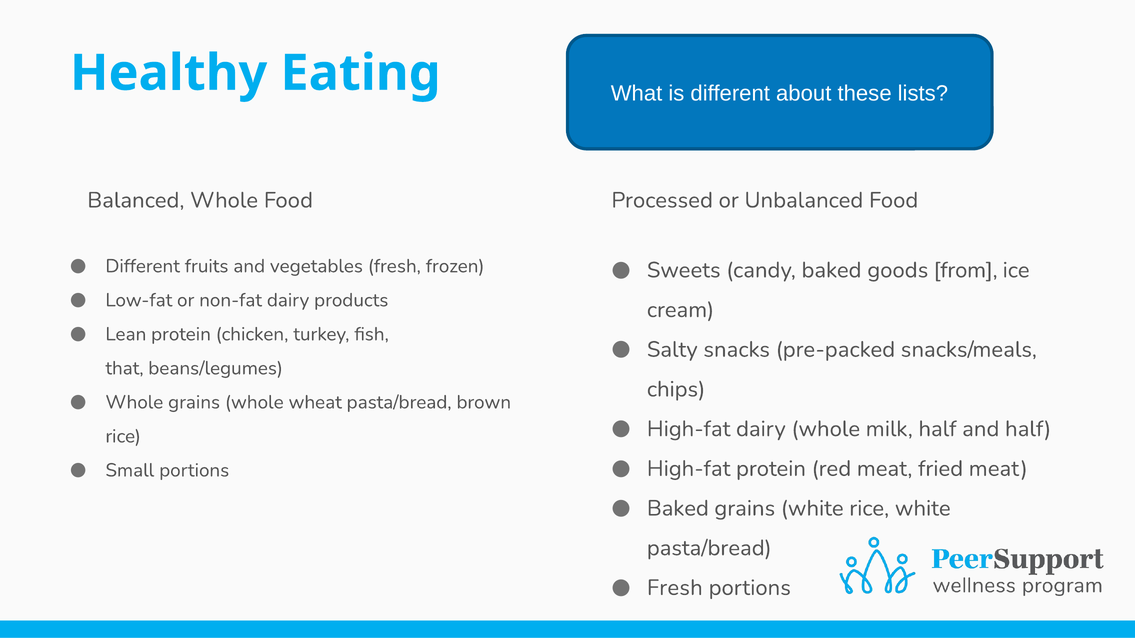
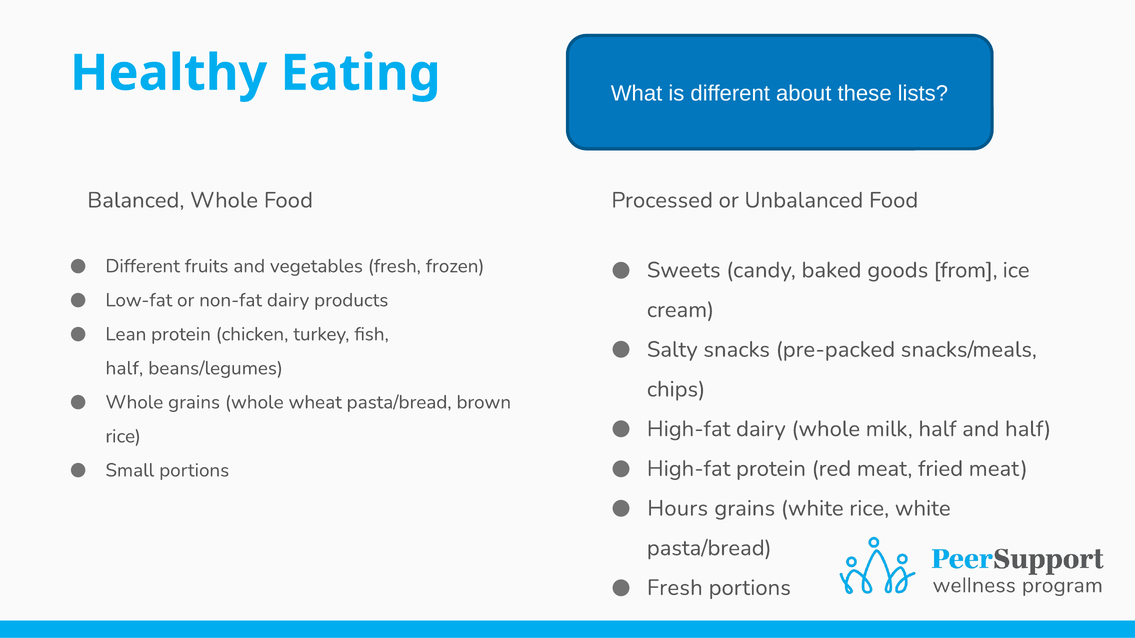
that at (124, 368): that -> half
Baked at (678, 509): Baked -> Hours
